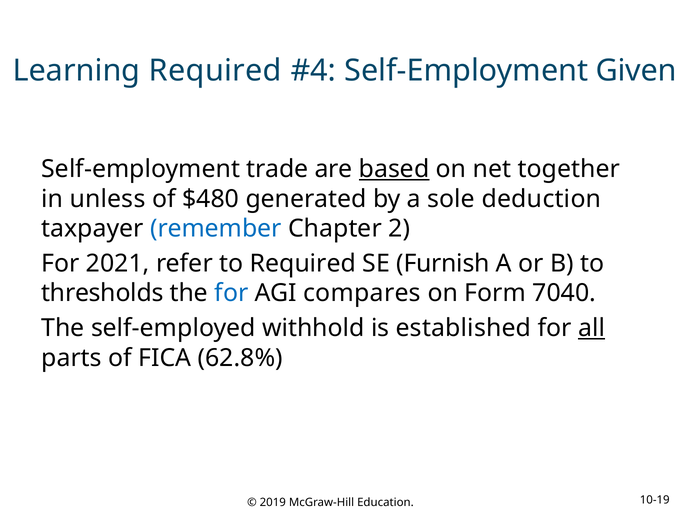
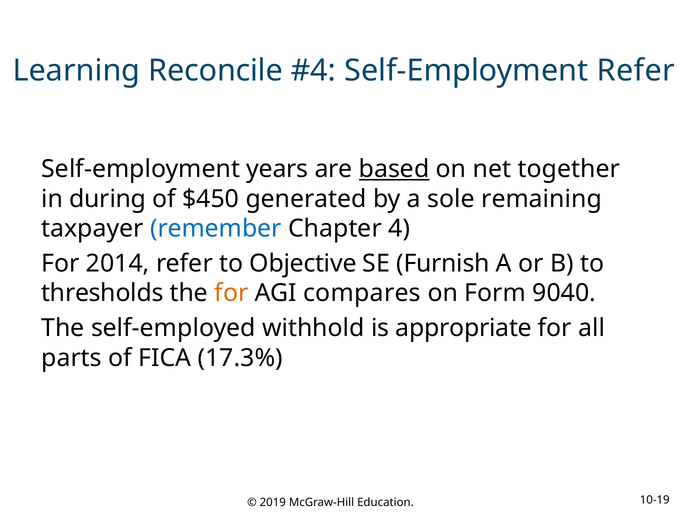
Learning Required: Required -> Reconcile
Self-Employment Given: Given -> Refer
trade: trade -> years
unless: unless -> during
$480: $480 -> $450
deduction: deduction -> remaining
2: 2 -> 4
2021: 2021 -> 2014
to Required: Required -> Objective
for at (231, 294) colour: blue -> orange
7040: 7040 -> 9040
established: established -> appropriate
all underline: present -> none
62.8%: 62.8% -> 17.3%
